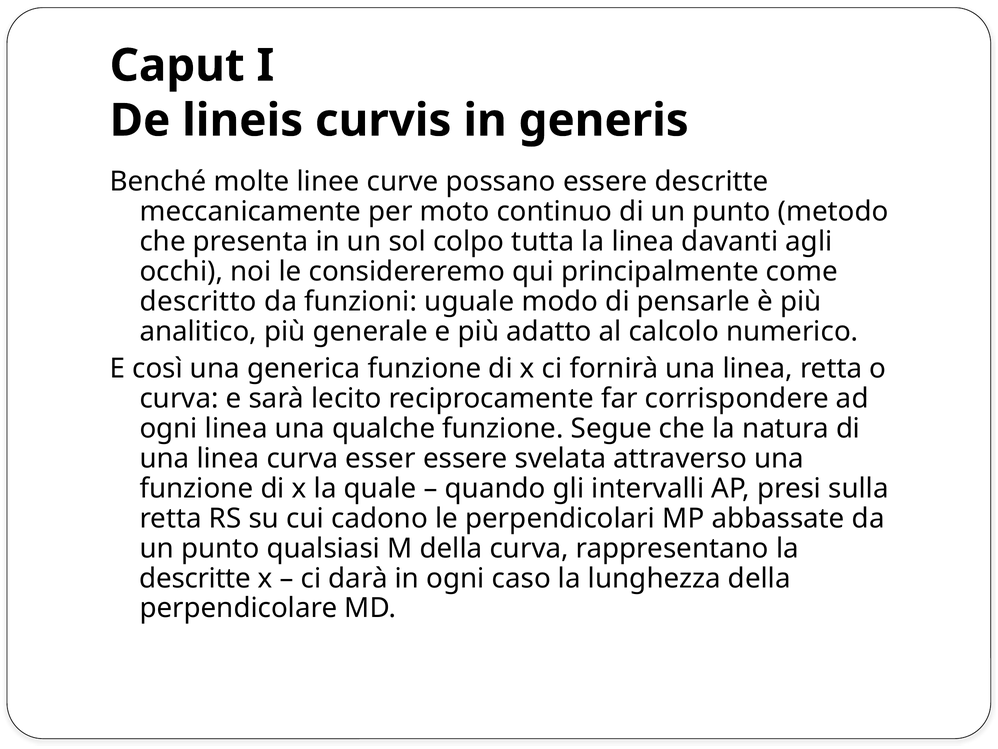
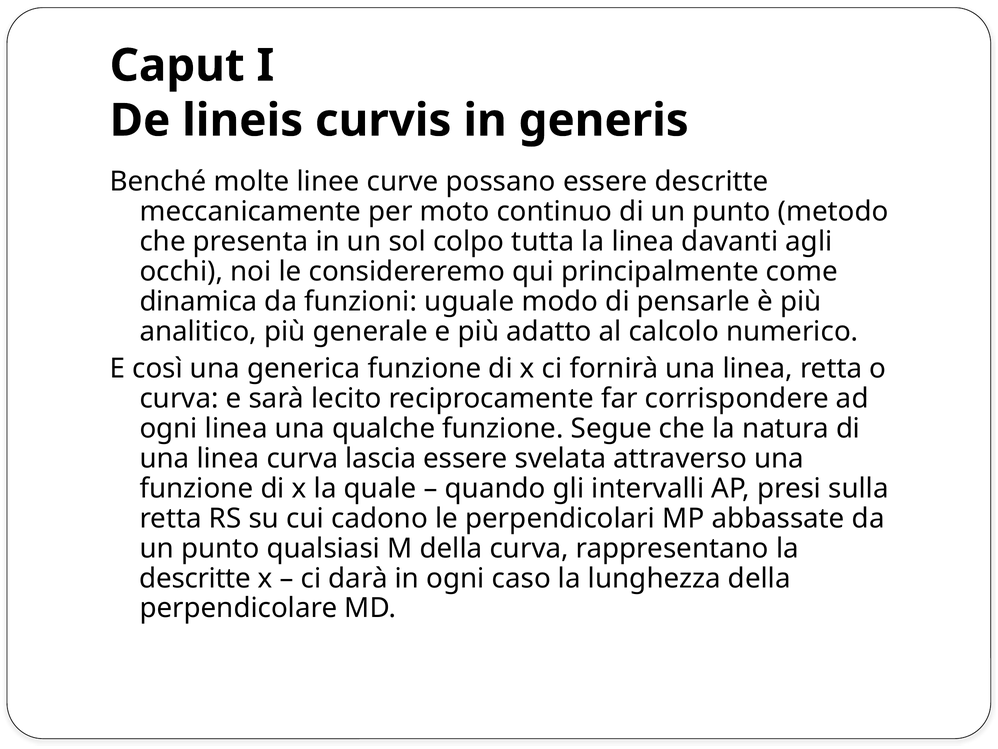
descritto: descritto -> dinamica
esser: esser -> lascia
